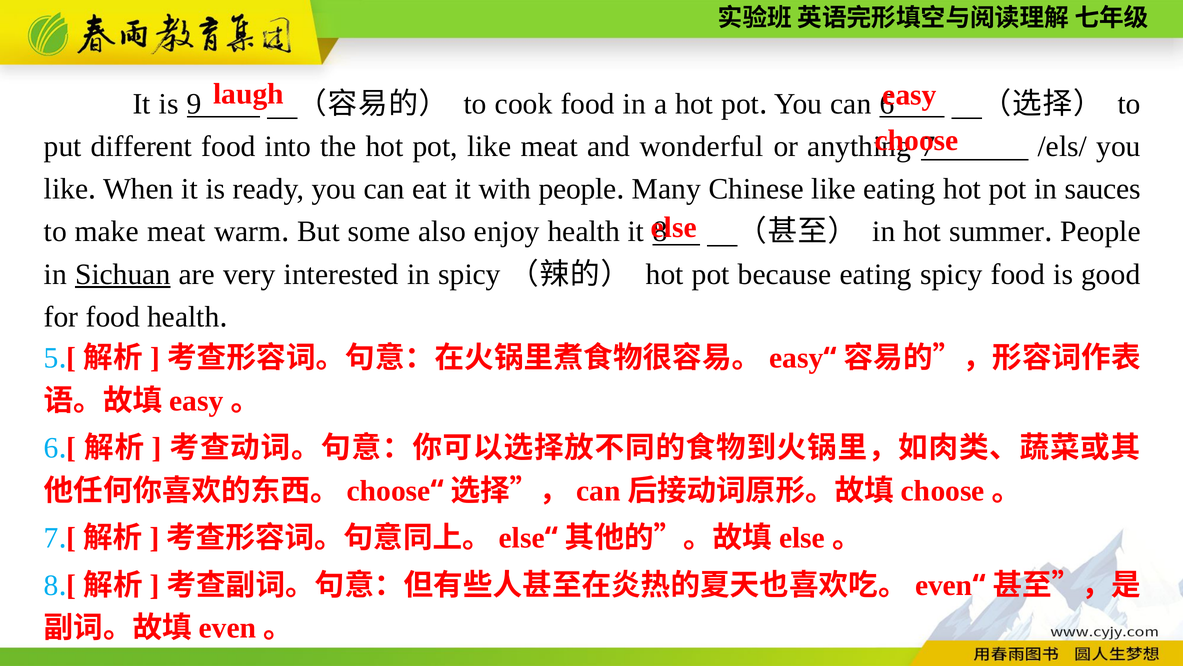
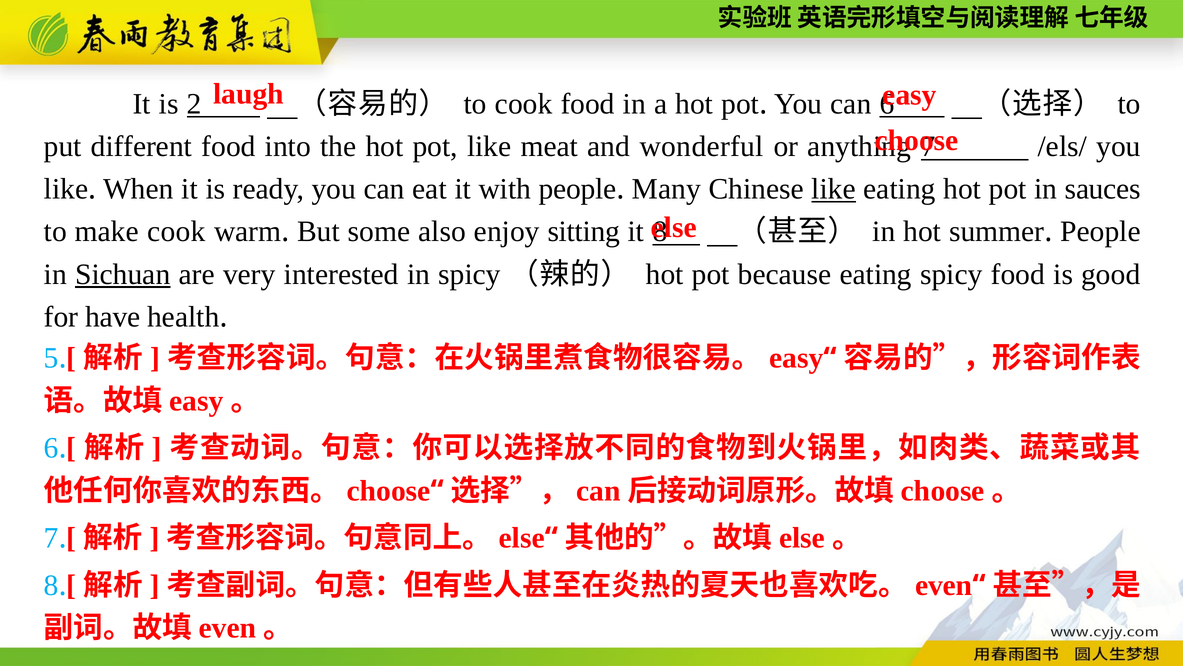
9: 9 -> 2
like at (834, 189) underline: none -> present
make meat: meat -> cook
enjoy health: health -> sitting
for food: food -> have
